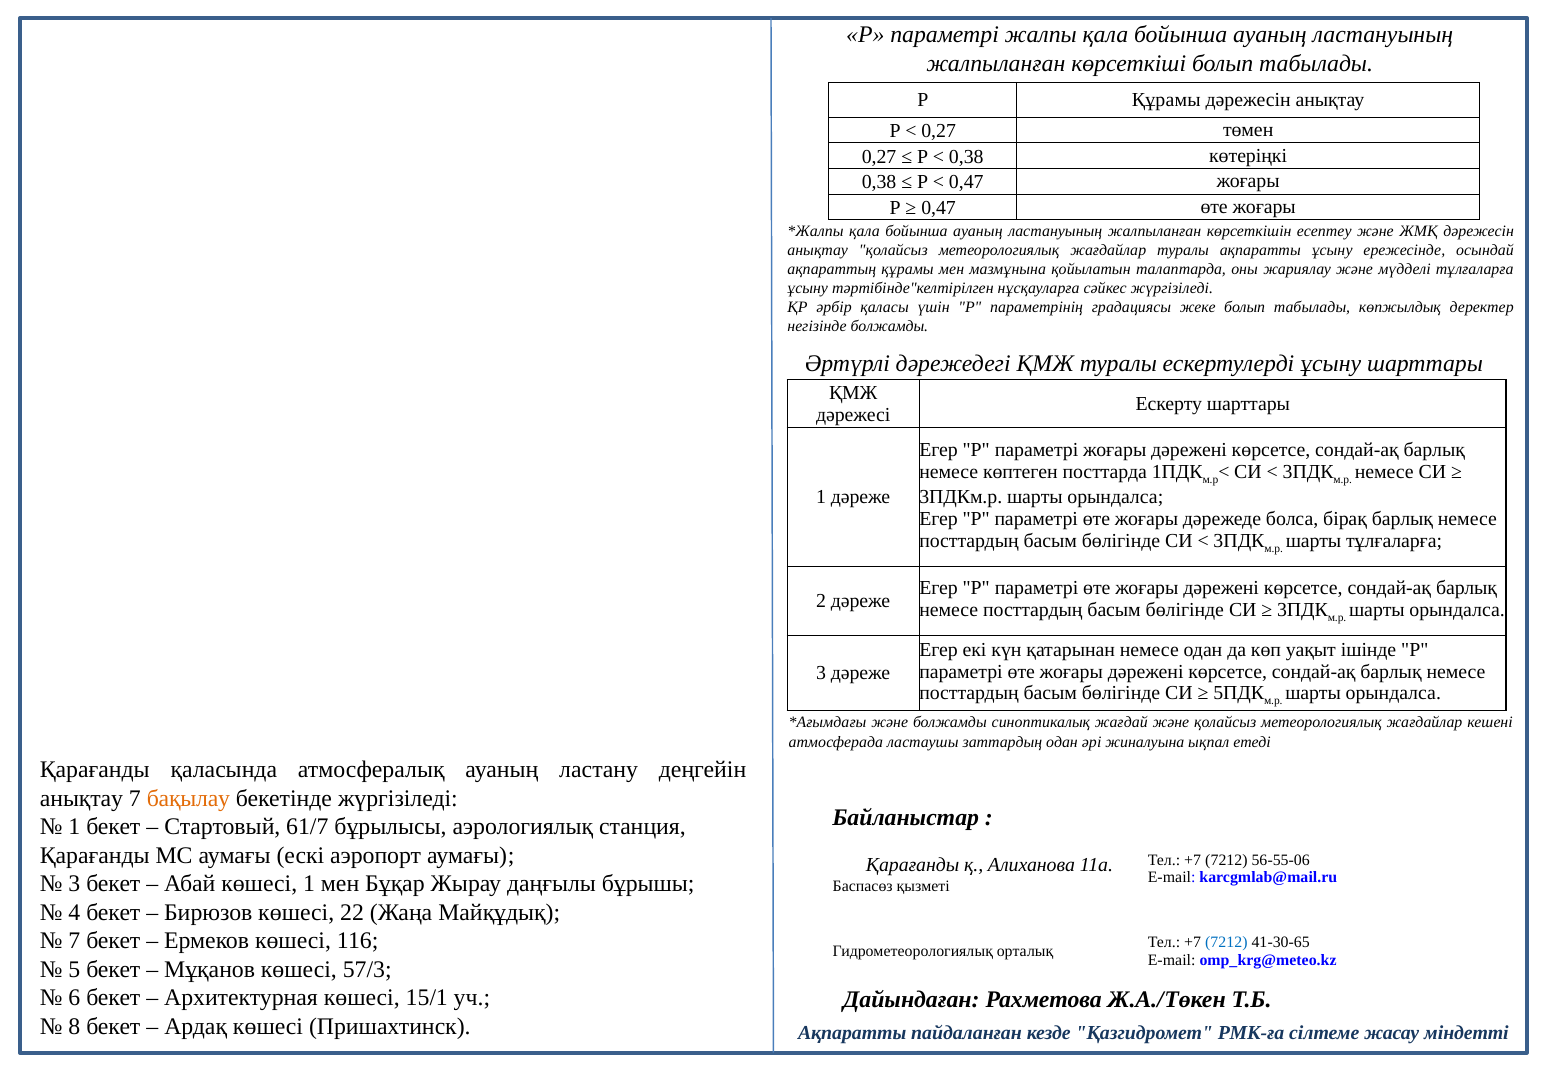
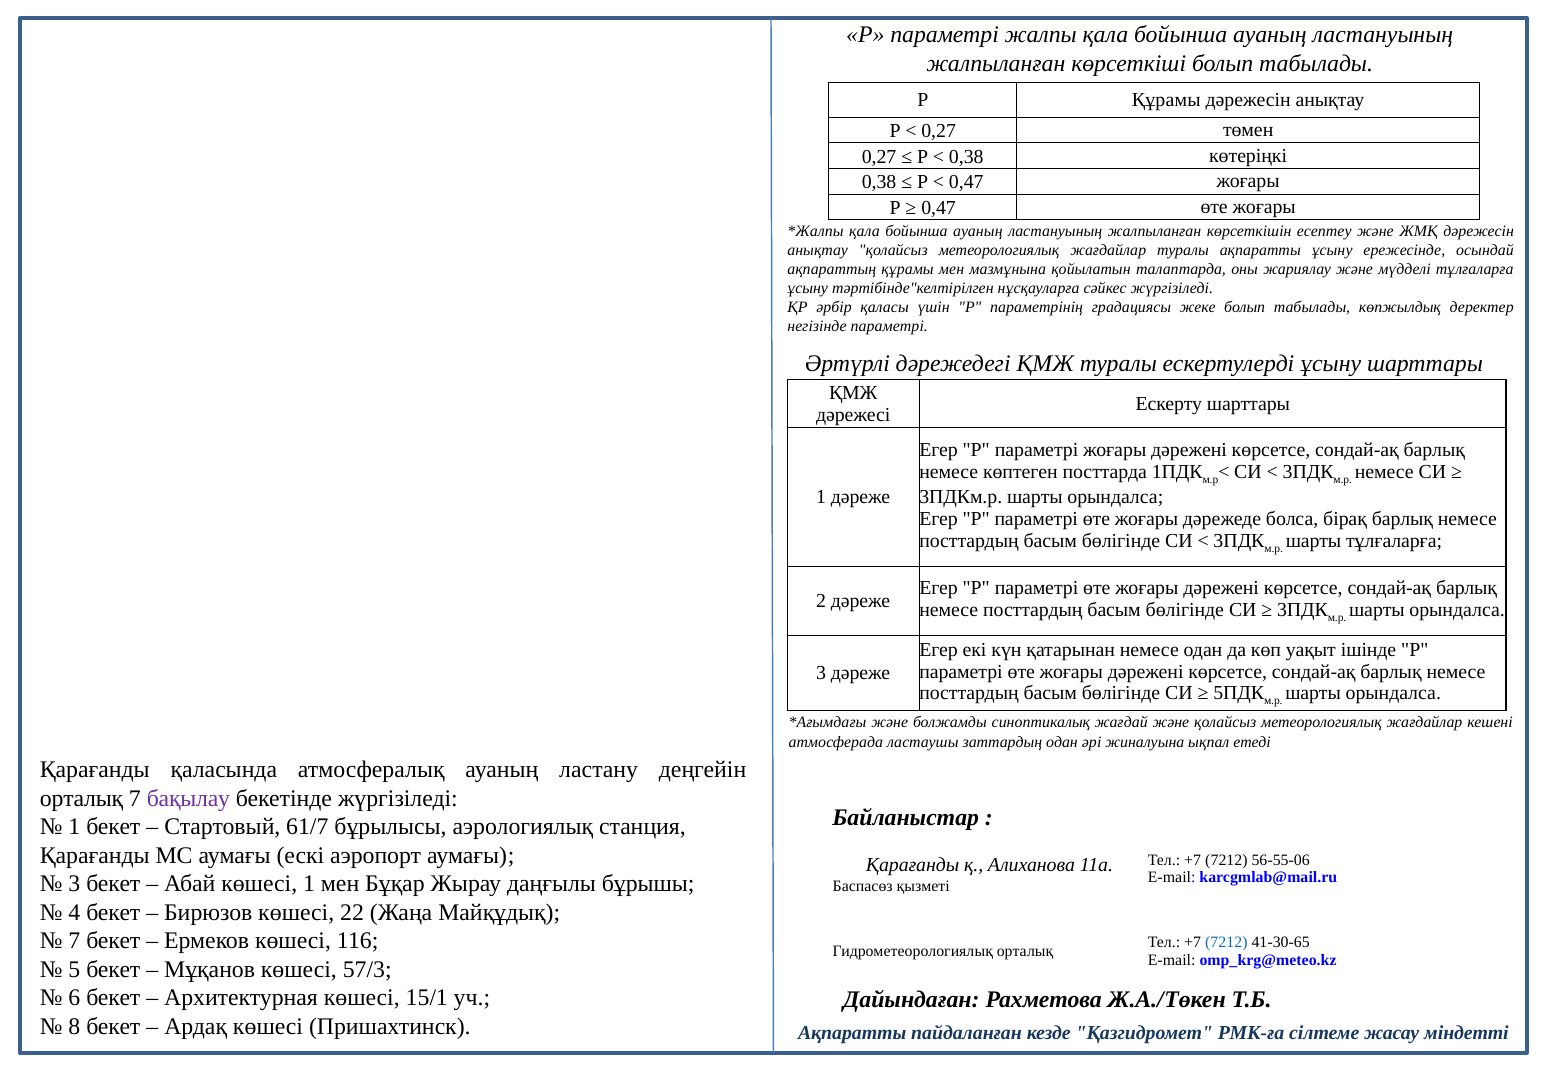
негізінде болжамды: болжамды -> параметрі
анықтау at (81, 798): анықтау -> орталық
бақылау colour: orange -> purple
